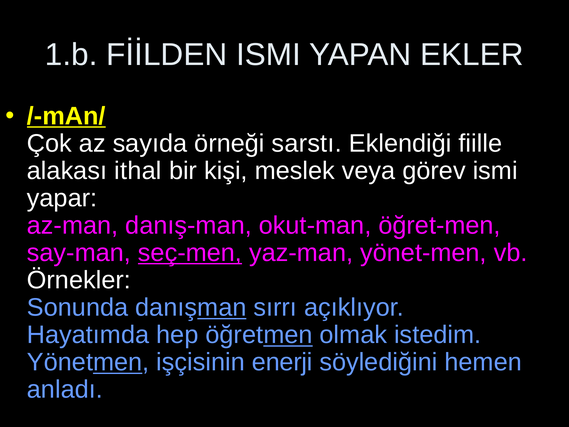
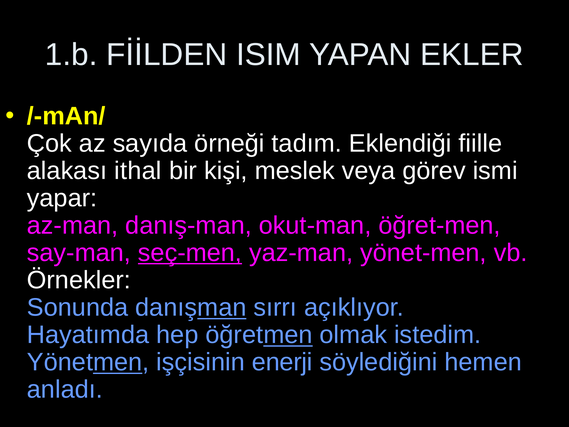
FİİLDEN ISMI: ISMI -> ISIM
/-mAn/ underline: present -> none
sarstı: sarstı -> tadım
